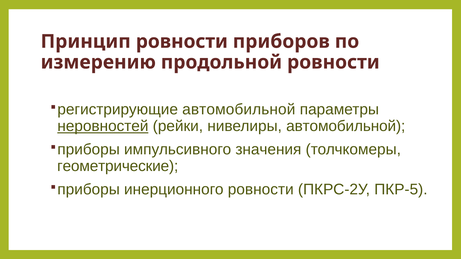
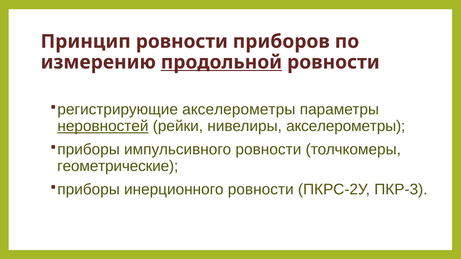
продольной underline: none -> present
автомобильной at (239, 110): автомобильной -> акселерометры
нивелиры автомобильной: автомобильной -> акселерометры
импульсивного значения: значения -> ровности
ПКР-5: ПКР-5 -> ПКР-3
